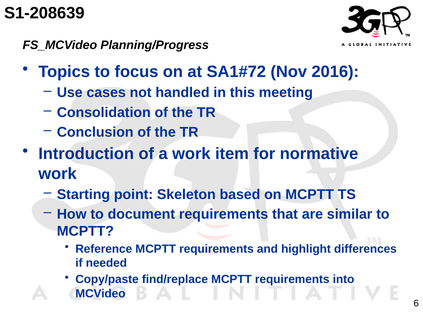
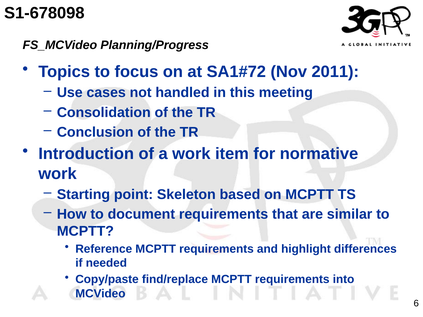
S1-208639: S1-208639 -> S1-678098
2016: 2016 -> 2011
